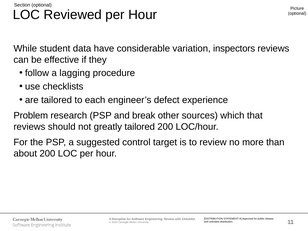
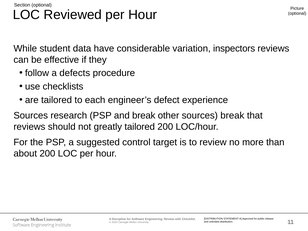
lagging: lagging -> defects
Problem at (31, 115): Problem -> Sources
sources which: which -> break
